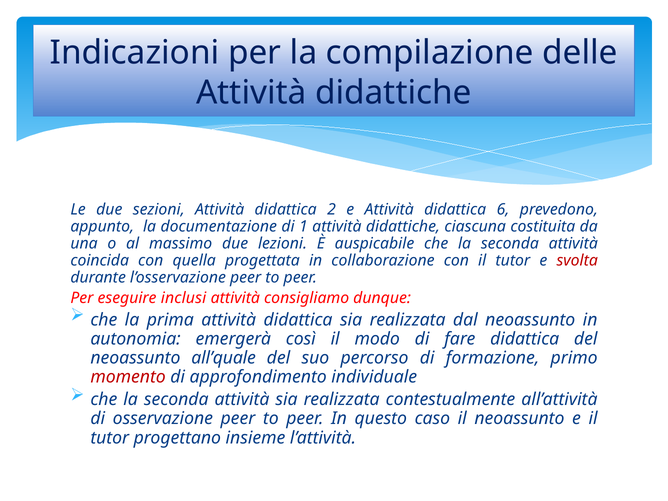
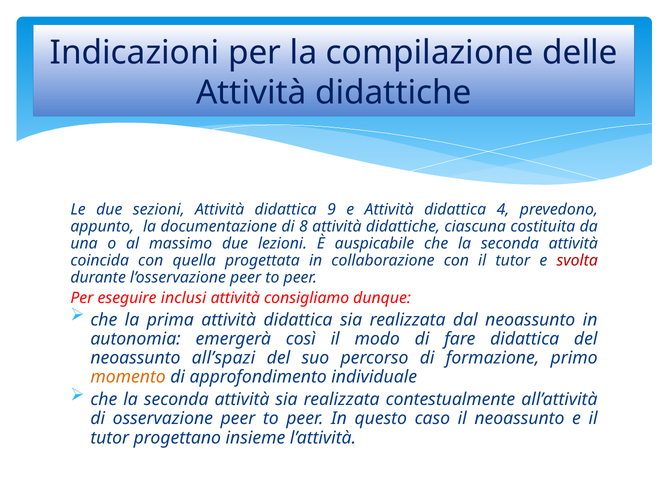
2: 2 -> 9
6: 6 -> 4
1: 1 -> 8
all’quale: all’quale -> all’spazi
momento colour: red -> orange
